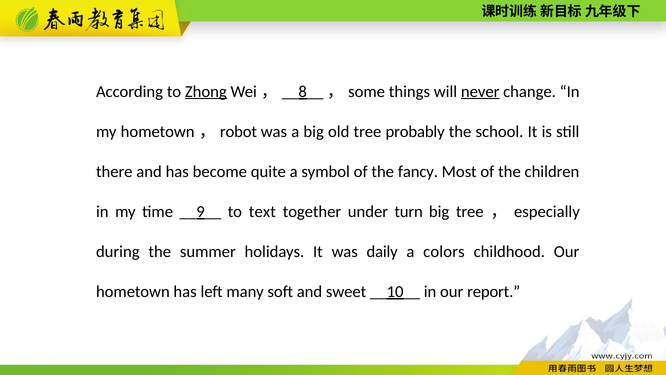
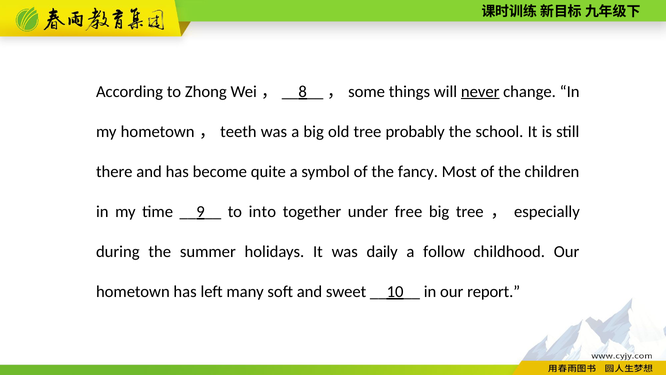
Zhong underline: present -> none
robot: robot -> teeth
text: text -> into
turn: turn -> free
colors: colors -> follow
